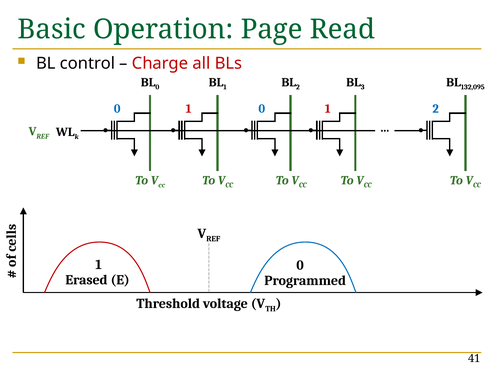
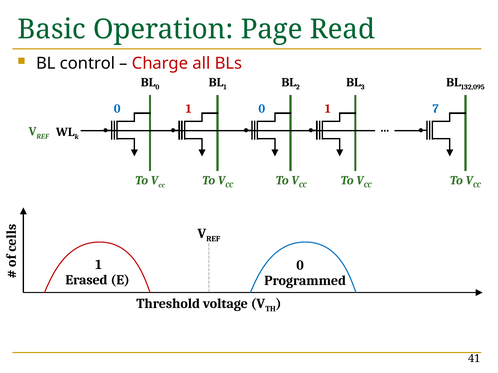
1 2: 2 -> 7
